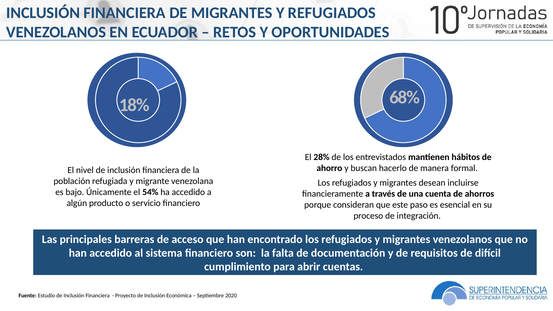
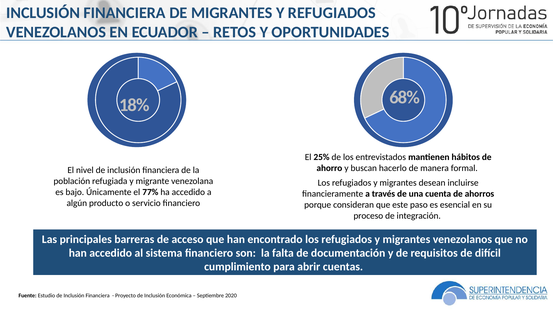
28%: 28% -> 25%
54%: 54% -> 77%
